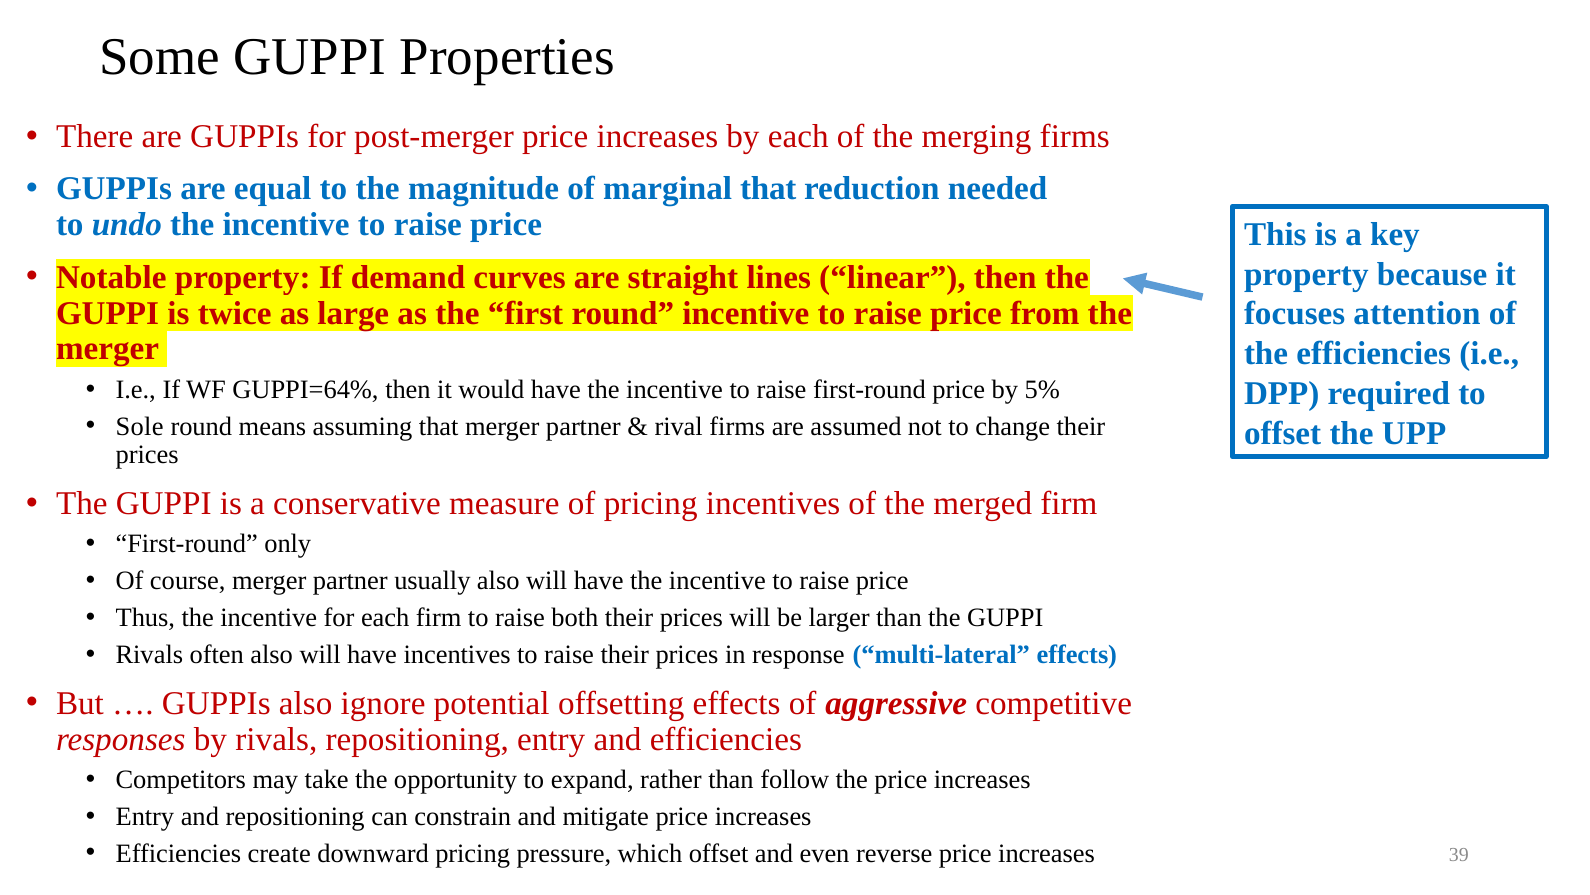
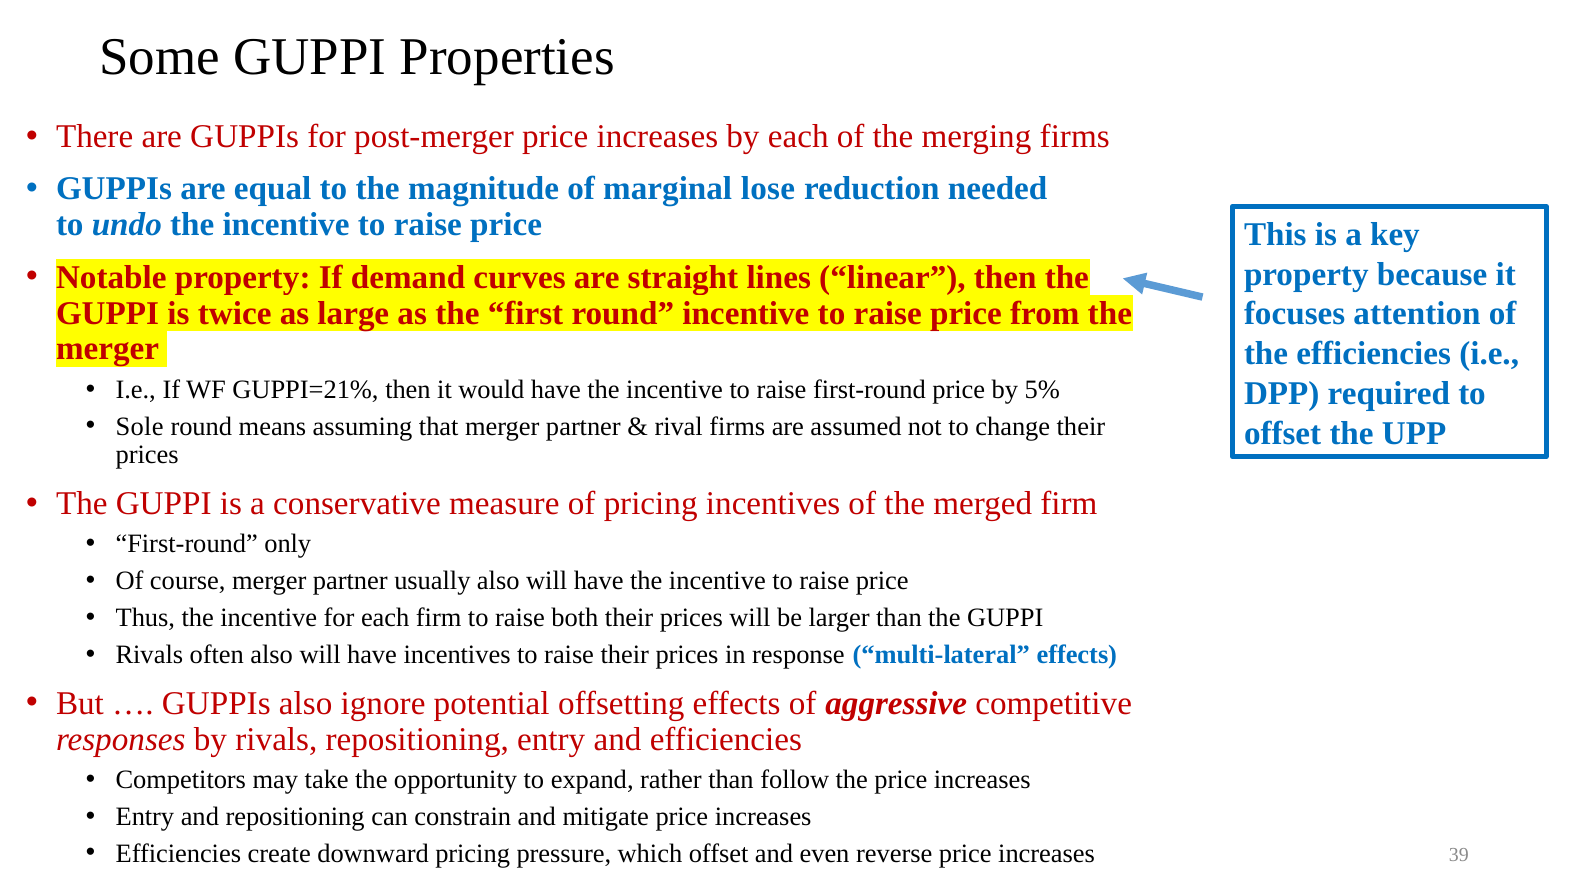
marginal that: that -> lose
GUPPI=64%: GUPPI=64% -> GUPPI=21%
